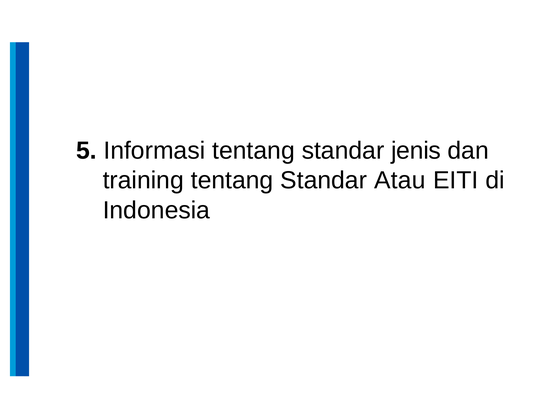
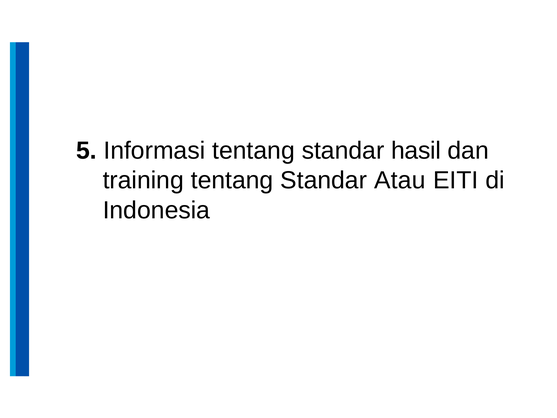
jenis: jenis -> hasil
